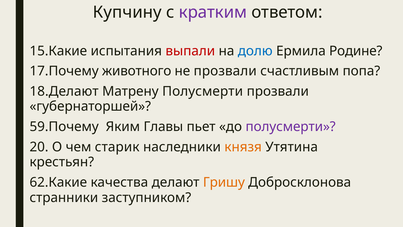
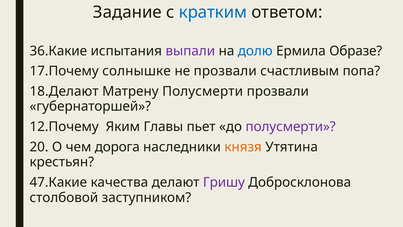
Купчину: Купчину -> Задание
кратким colour: purple -> blue
15.Какие: 15.Какие -> 36.Какие
выпали colour: red -> purple
Родине: Родине -> Образе
животного: животного -> солнышке
59.Почему: 59.Почему -> 12.Почему
старик: старик -> дорога
62.Какие: 62.Какие -> 47.Какие
Гришу colour: orange -> purple
странники: странники -> столбовой
